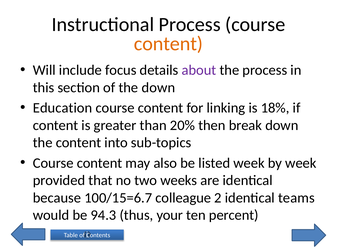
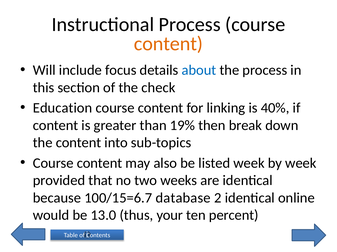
about colour: purple -> blue
the down: down -> check
18%: 18% -> 40%
20%: 20% -> 19%
colleague: colleague -> database
teams: teams -> online
94.3: 94.3 -> 13.0
